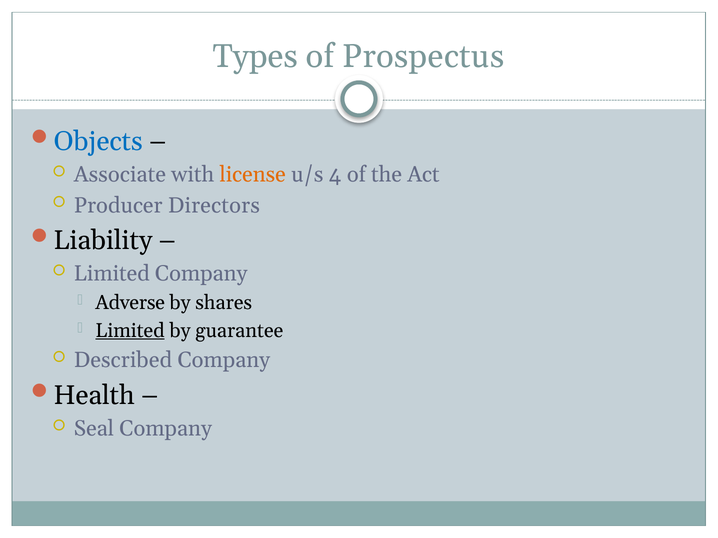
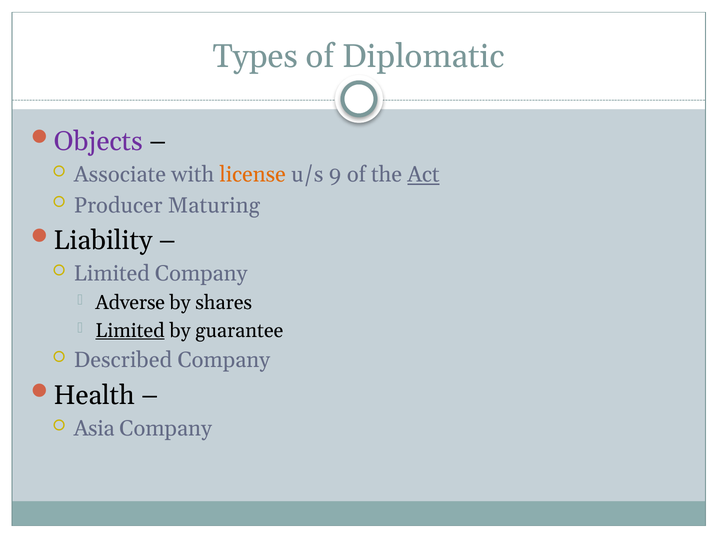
Prospectus: Prospectus -> Diplomatic
Objects colour: blue -> purple
4: 4 -> 9
Act underline: none -> present
Directors: Directors -> Maturing
Seal: Seal -> Asia
